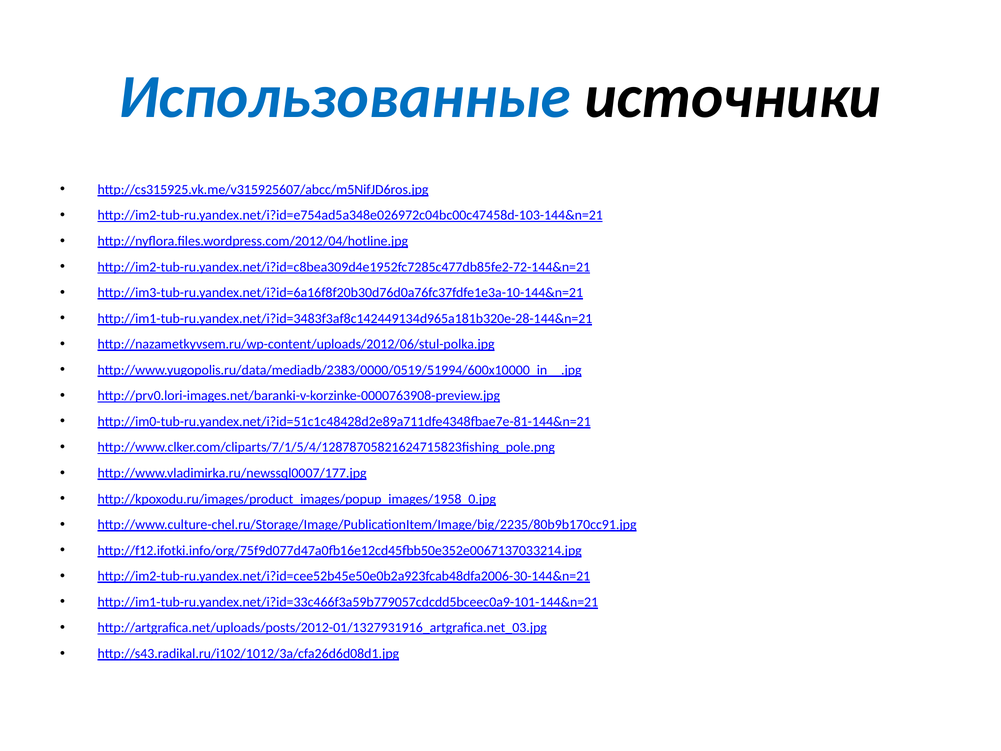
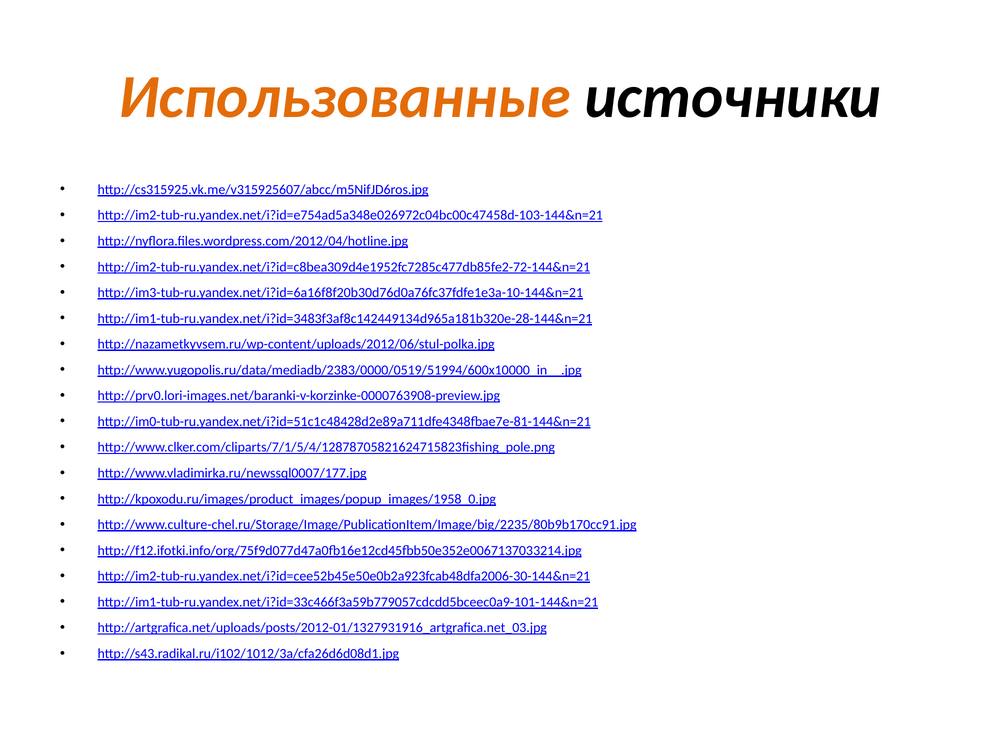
Использованные colour: blue -> orange
